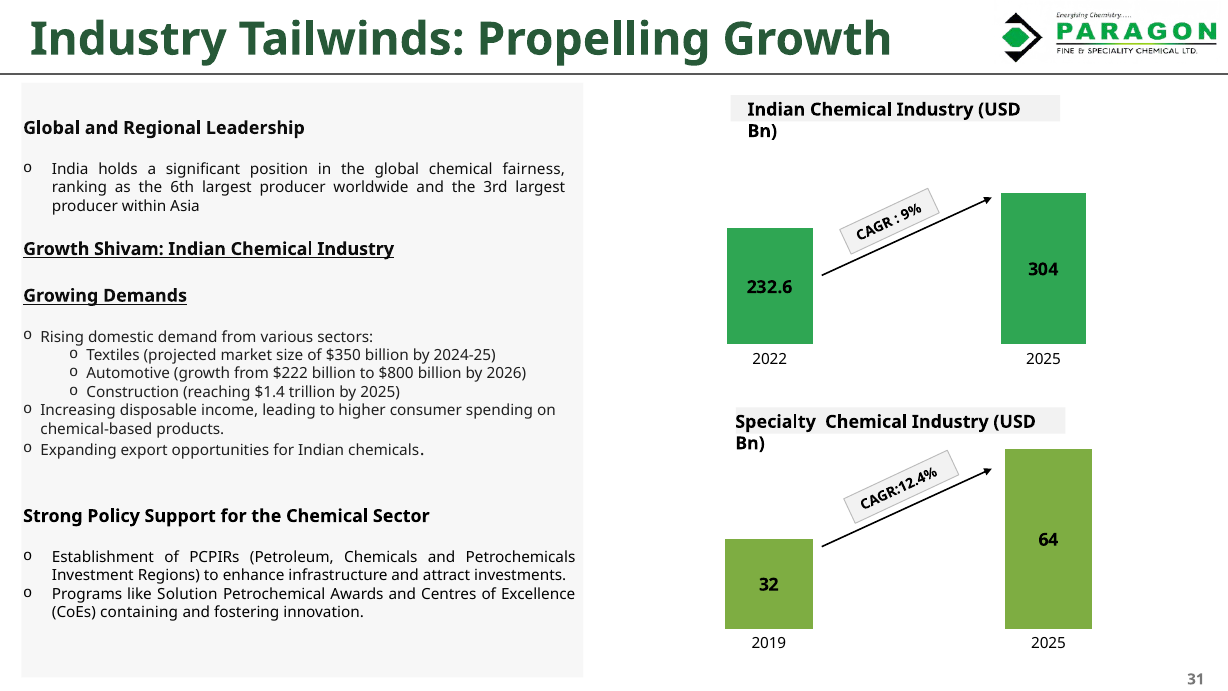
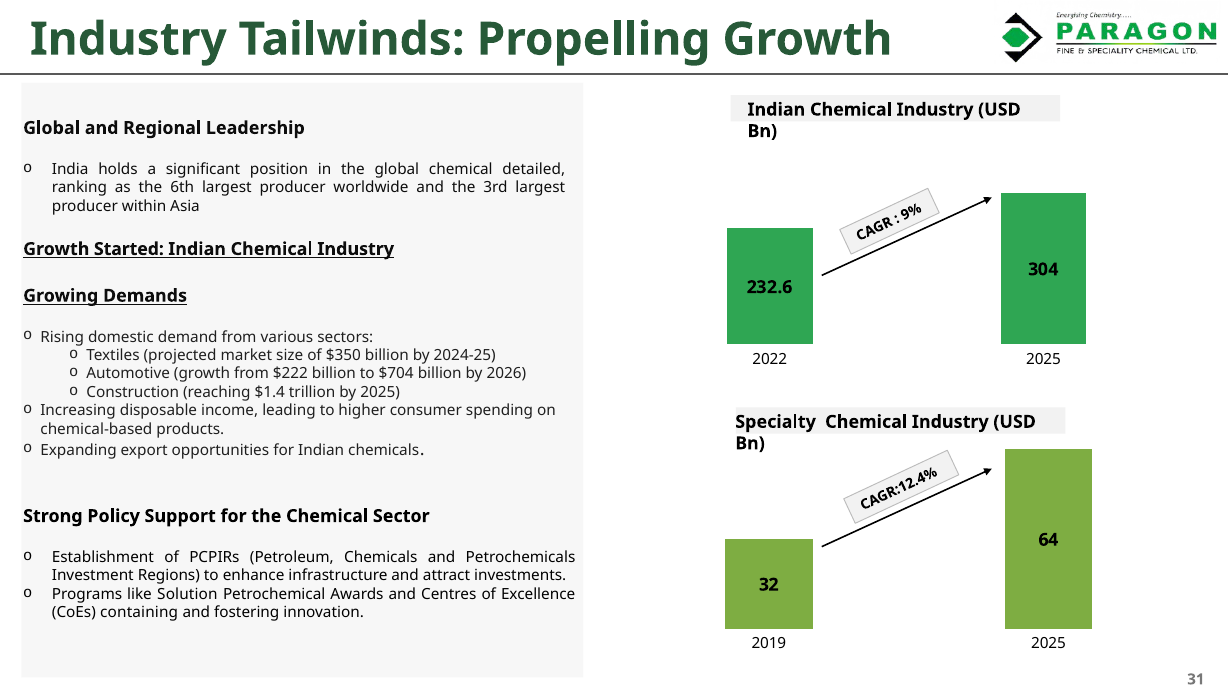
fairness: fairness -> detailed
Shivam: Shivam -> Started
$800: $800 -> $704
